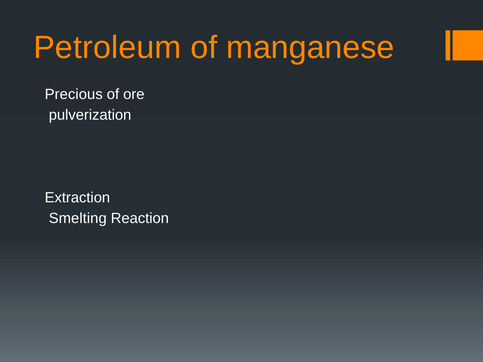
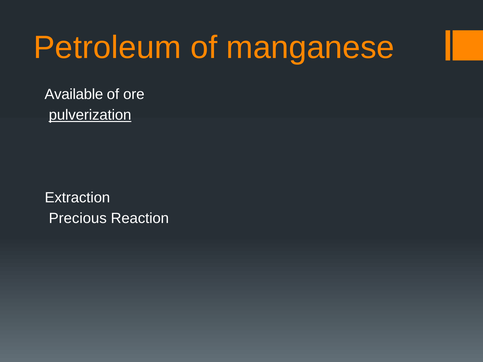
Precious: Precious -> Available
pulverization underline: none -> present
Smelting: Smelting -> Precious
